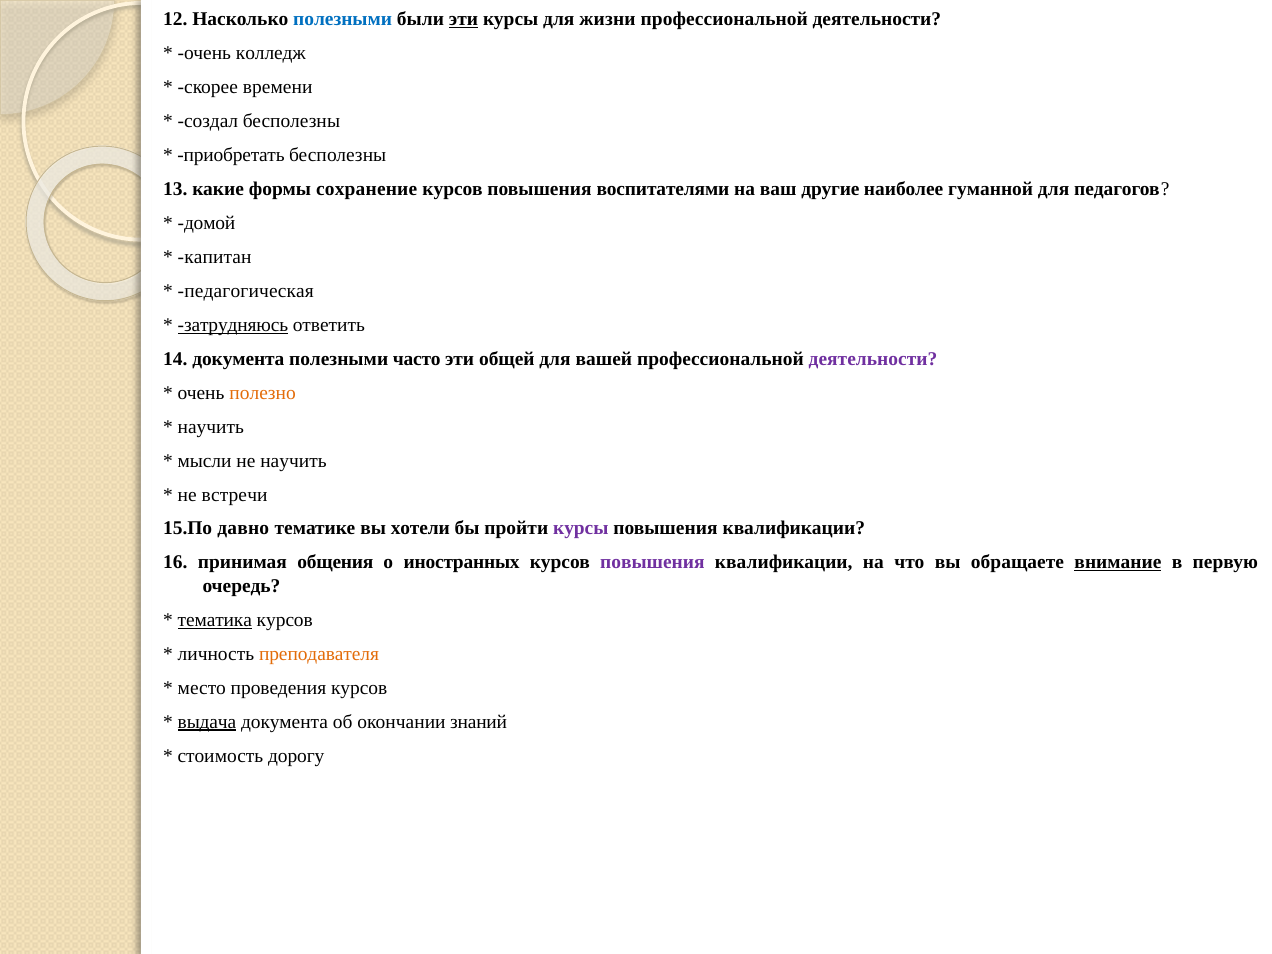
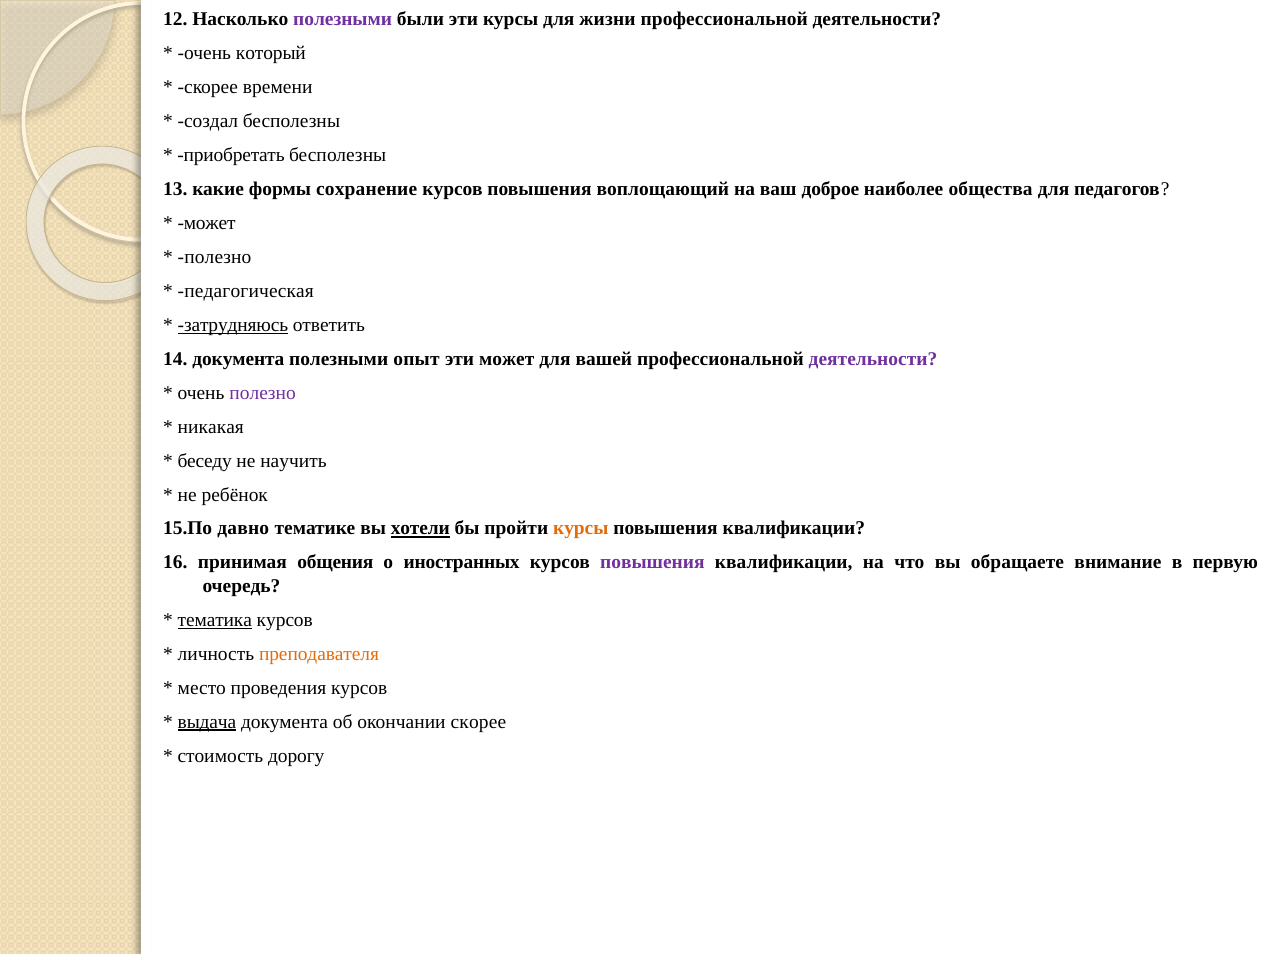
полезными at (343, 19) colour: blue -> purple
эти at (464, 19) underline: present -> none
колледж: колледж -> который
воспитателями: воспитателями -> воплощающий
другие: другие -> доброе
гуманной: гуманной -> общества
домой at (207, 223): домой -> может
капитан at (215, 257): капитан -> полезно
часто: часто -> опыт
эти общей: общей -> может
полезно at (263, 393) colour: orange -> purple
научить at (211, 427): научить -> никакая
мысли: мысли -> беседу
встречи: встречи -> ребёнок
хотели underline: none -> present
курсы at (581, 529) colour: purple -> orange
внимание underline: present -> none
окончании знаний: знаний -> скорее
